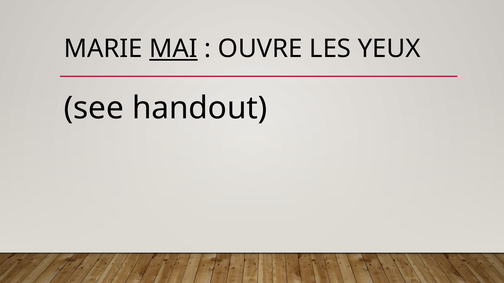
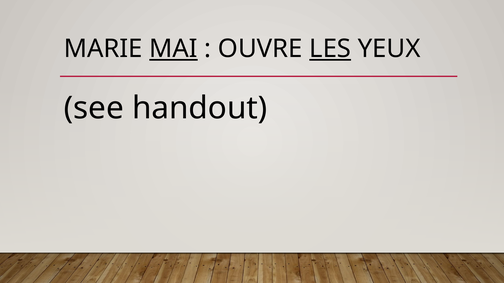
LES underline: none -> present
